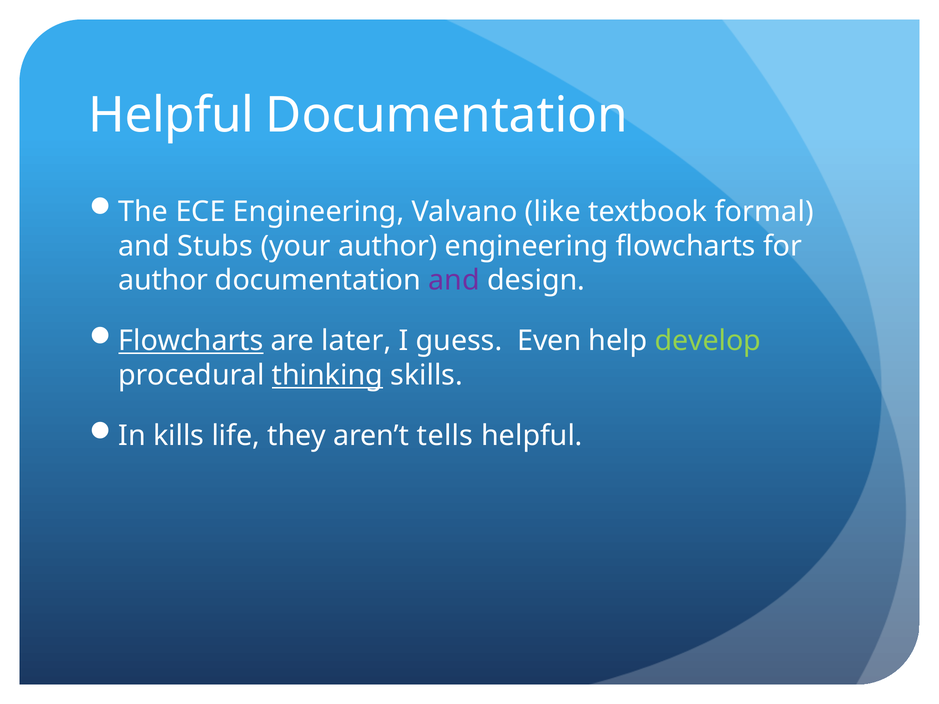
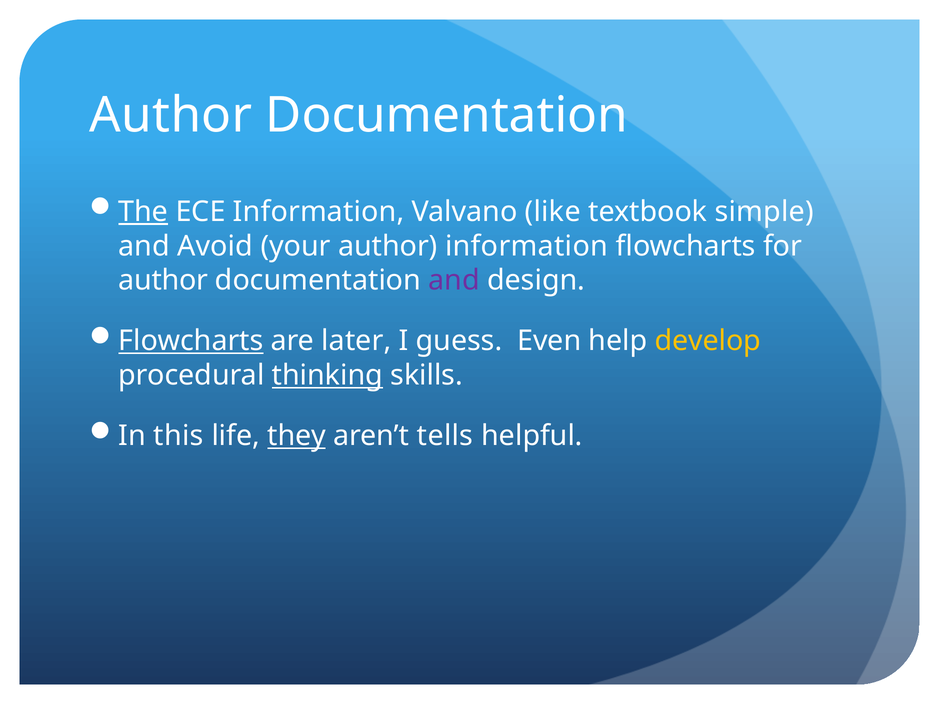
Helpful at (171, 115): Helpful -> Author
The underline: none -> present
ECE Engineering: Engineering -> Information
formal: formal -> simple
Stubs: Stubs -> Avoid
author engineering: engineering -> information
develop colour: light green -> yellow
kills: kills -> this
they underline: none -> present
